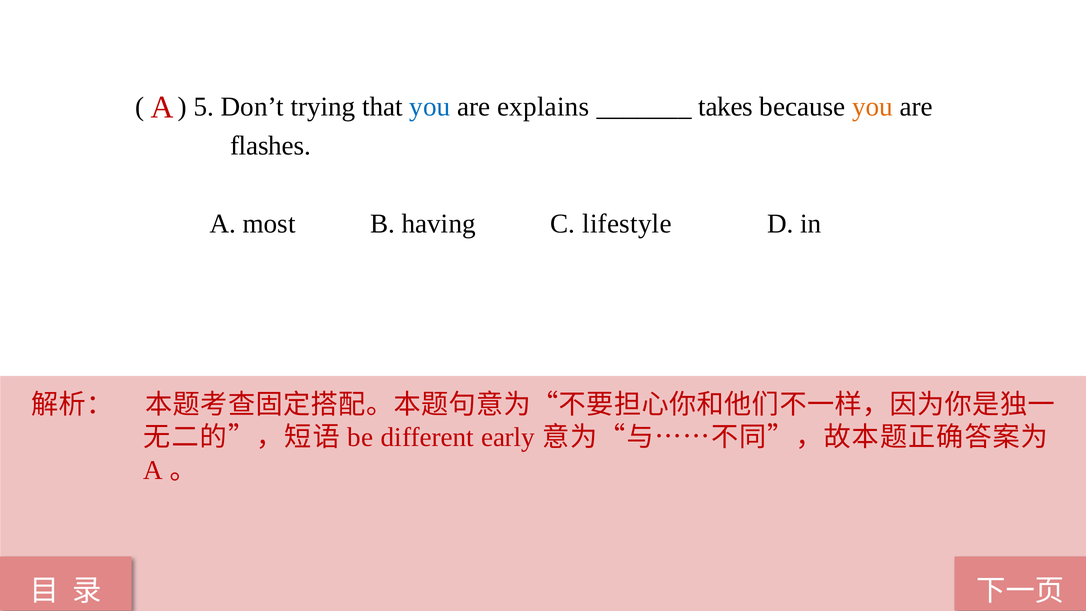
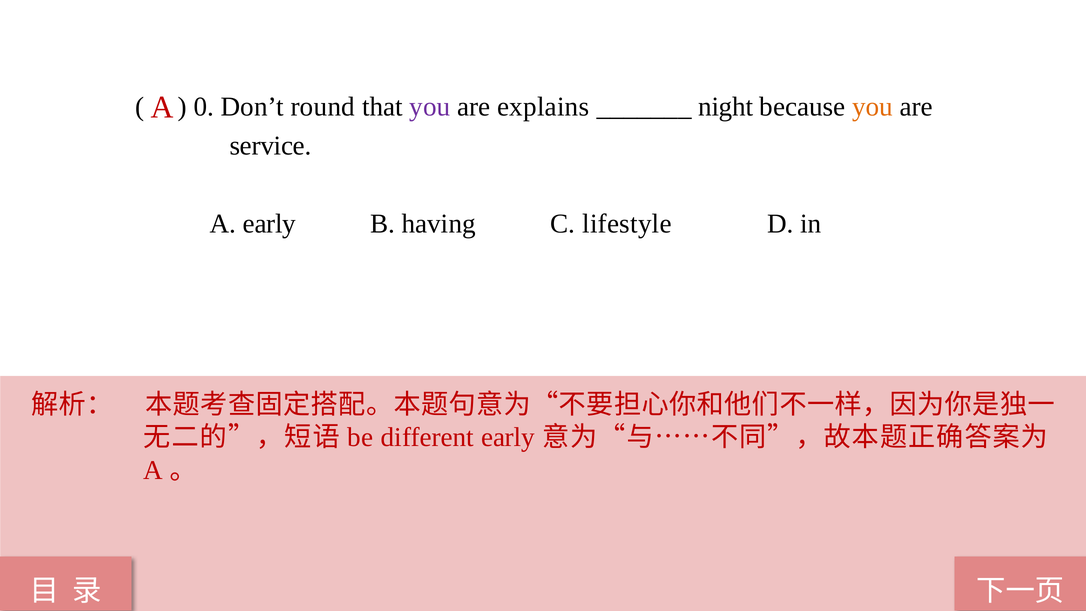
5: 5 -> 0
trying: trying -> round
you at (430, 107) colour: blue -> purple
takes: takes -> night
flashes: flashes -> service
A most: most -> early
